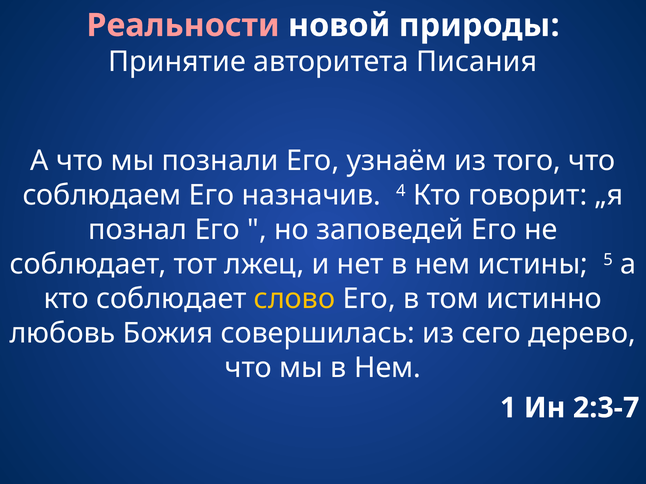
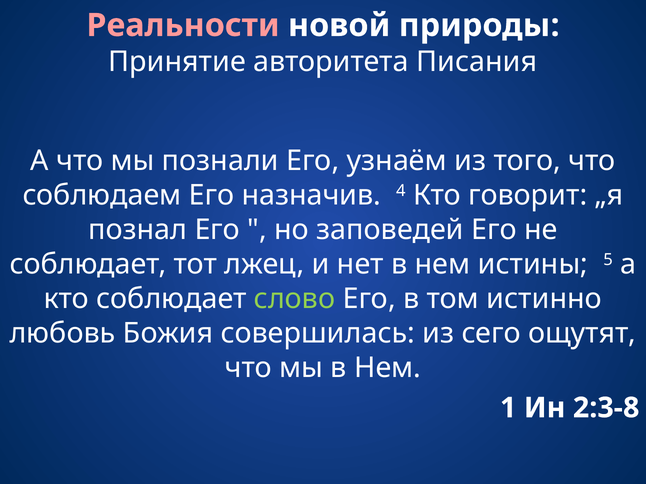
слово colour: yellow -> light green
дерево: дерево -> ощутят
2:3-7: 2:3-7 -> 2:3-8
